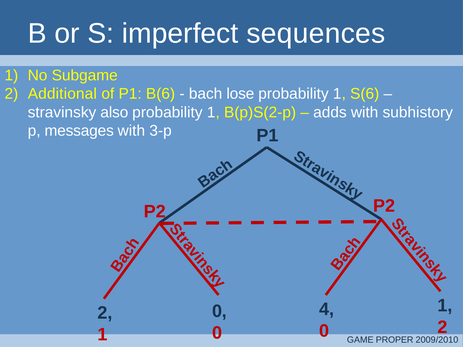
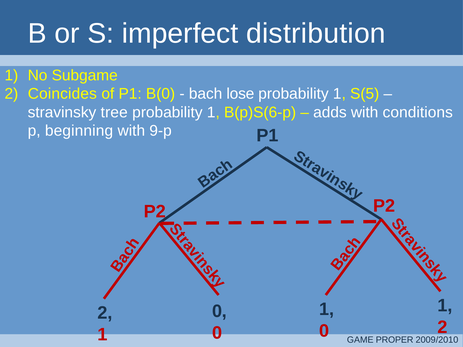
sequences: sequences -> distribution
Additional: Additional -> Coincides
B(6: B(6 -> B(0
S(6: S(6 -> S(5
also: also -> tree
B(p)S(2-p: B(p)S(2-p -> B(p)S(6-p
subhistory: subhistory -> conditions
messages: messages -> beginning
3-p: 3-p -> 9-p
4 at (327, 310): 4 -> 1
